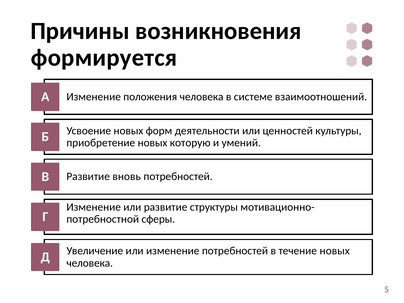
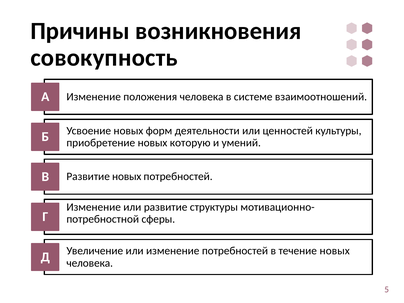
формируется: формируется -> совокупность
Развитие вновь: вновь -> новых
